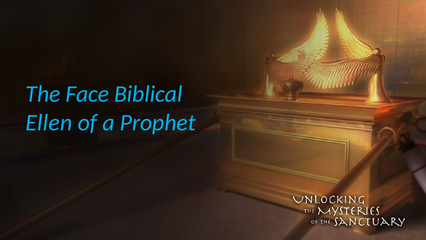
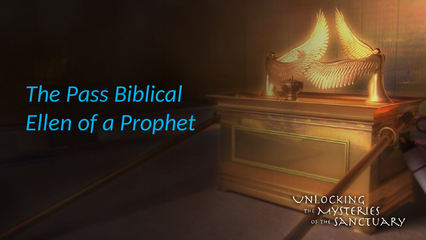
Face: Face -> Pass
